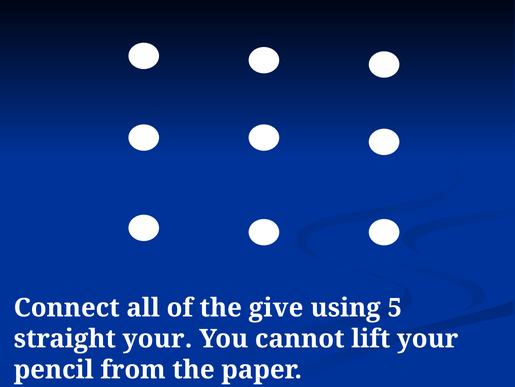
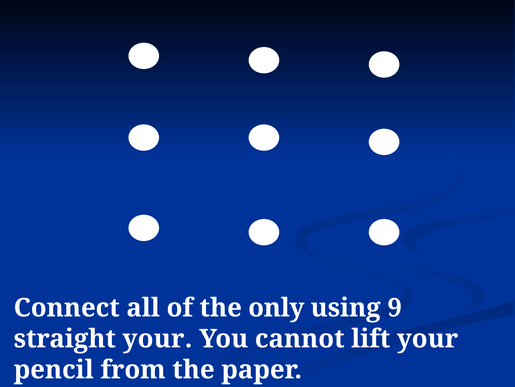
give: give -> only
5: 5 -> 9
